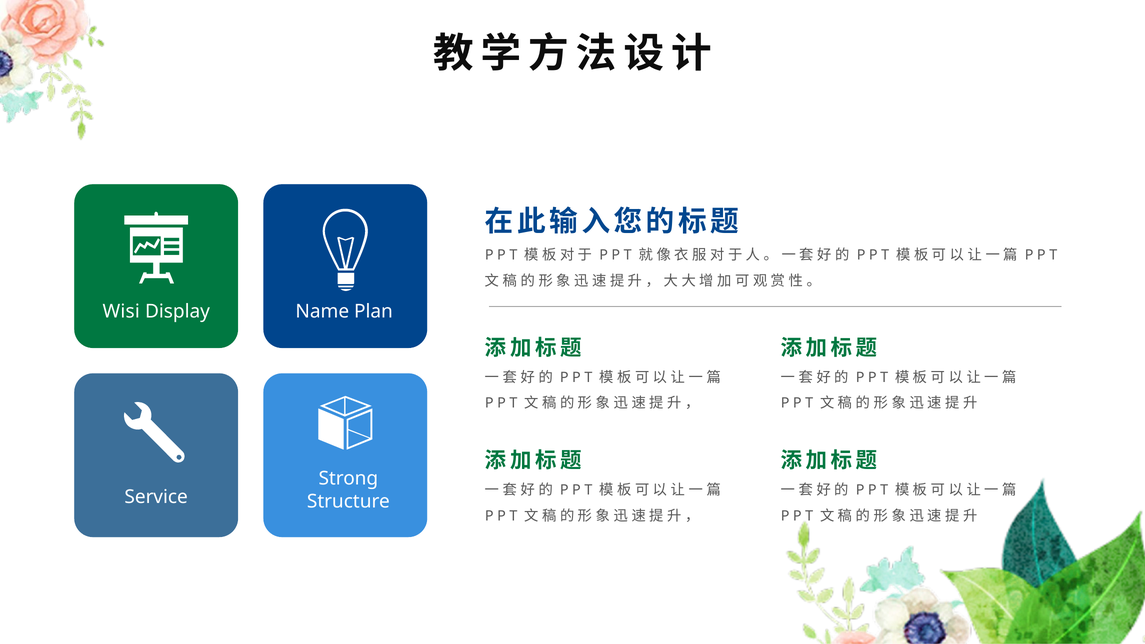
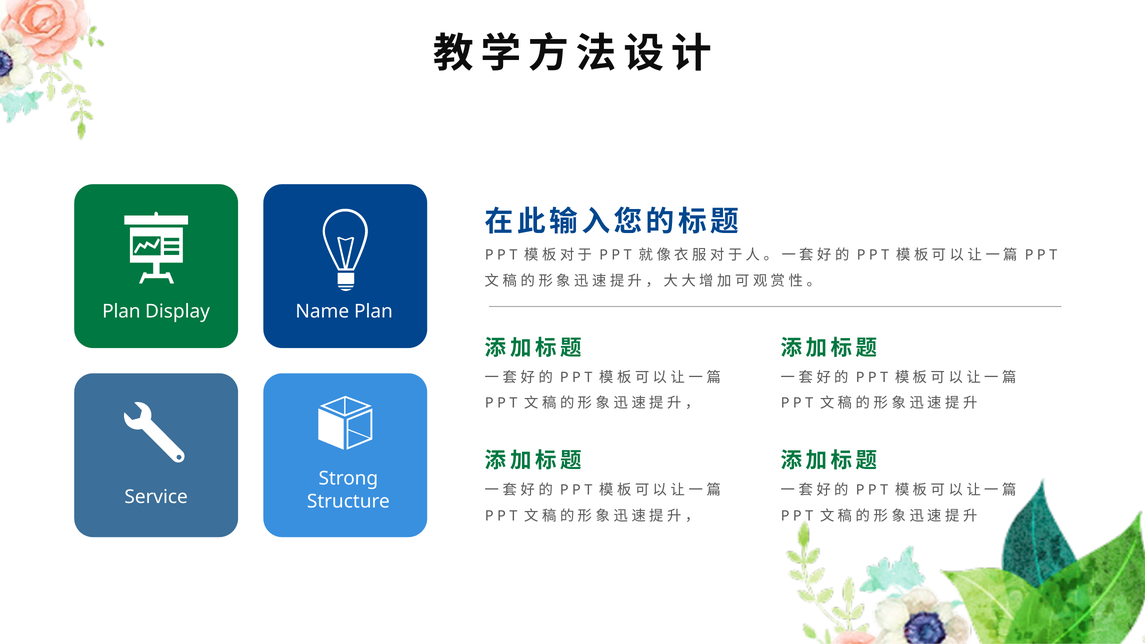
Wisi at (121, 312): Wisi -> Plan
